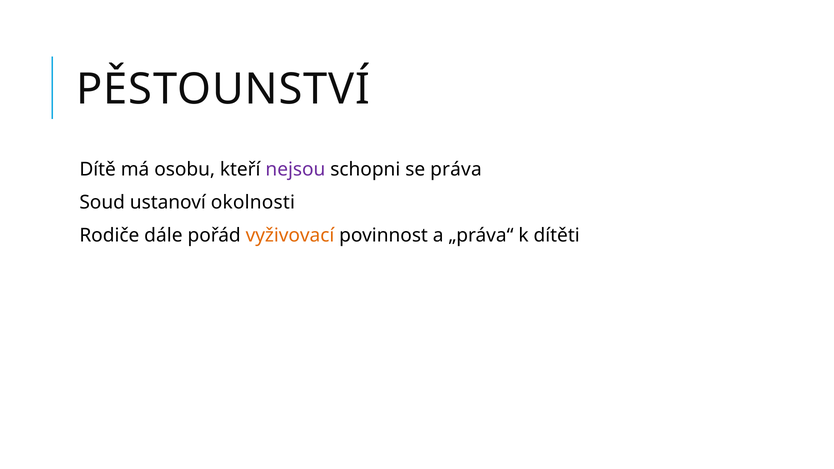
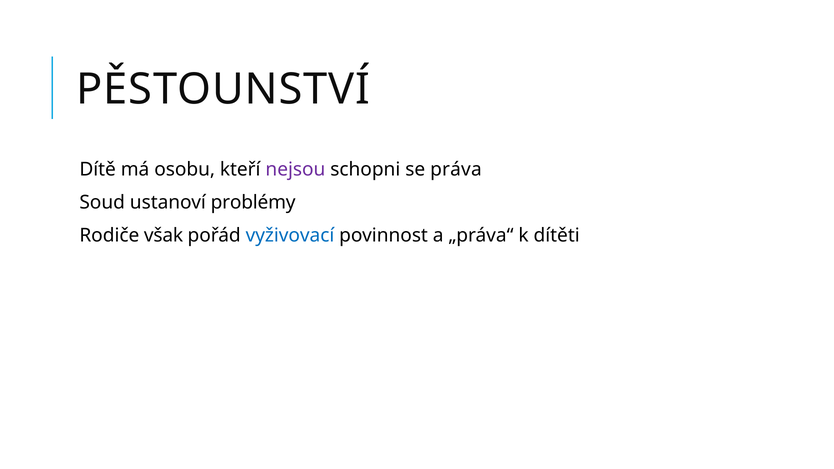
okolnosti: okolnosti -> problémy
dále: dále -> však
vyživovací colour: orange -> blue
